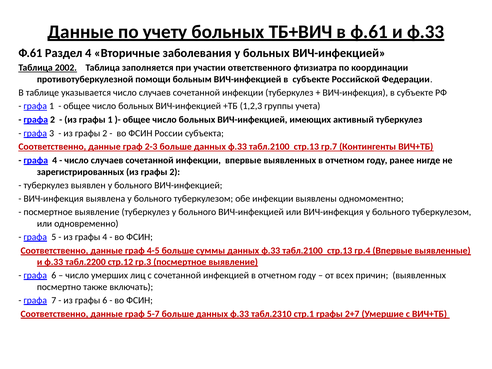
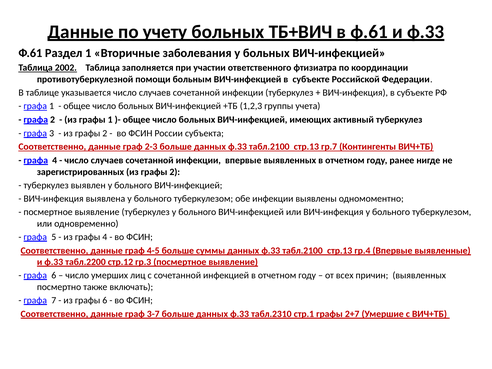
Раздел 4: 4 -> 1
5-7: 5-7 -> 3-7
